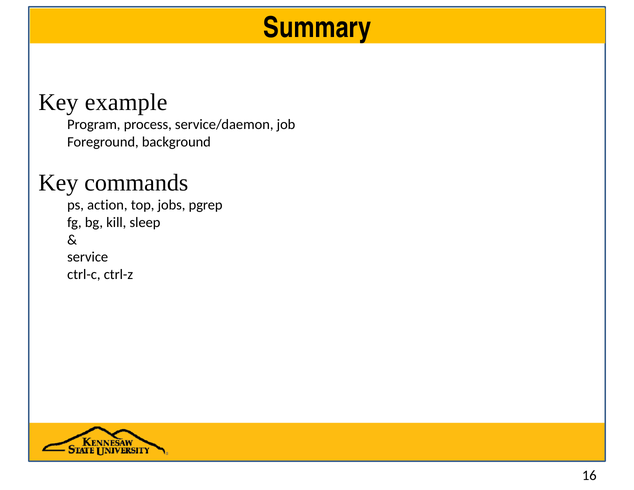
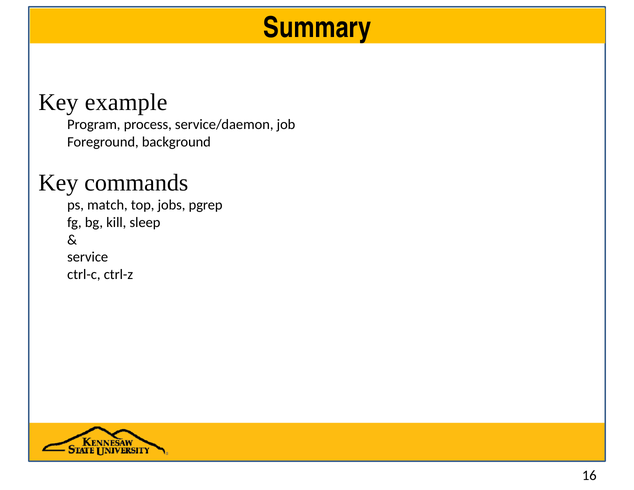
action: action -> match
